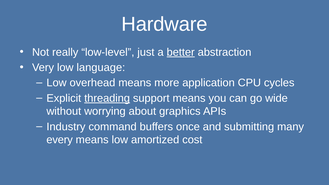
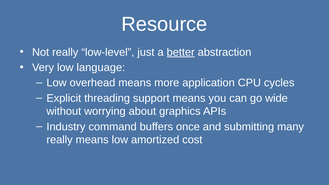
Hardware: Hardware -> Resource
threading underline: present -> none
every at (60, 140): every -> really
